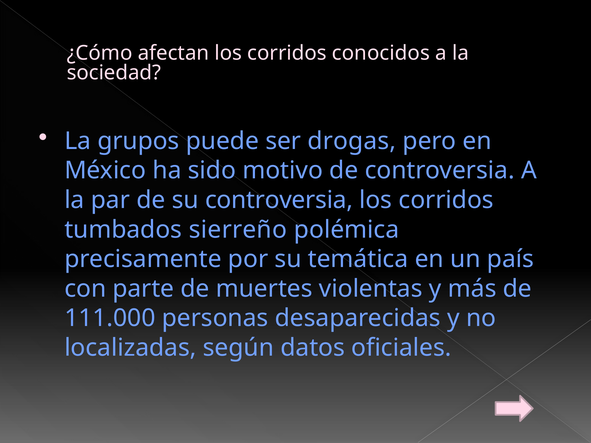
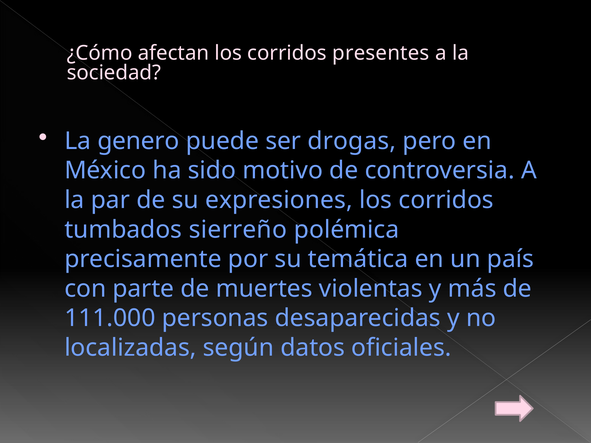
conocidos: conocidos -> presentes
grupos: grupos -> genero
su controversia: controversia -> expresiones
